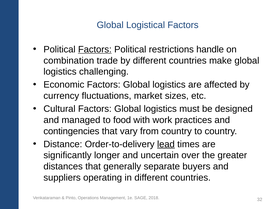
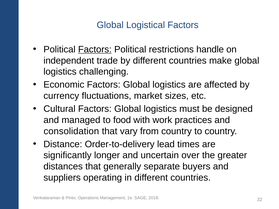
combination: combination -> independent
contingencies: contingencies -> consolidation
lead underline: present -> none
